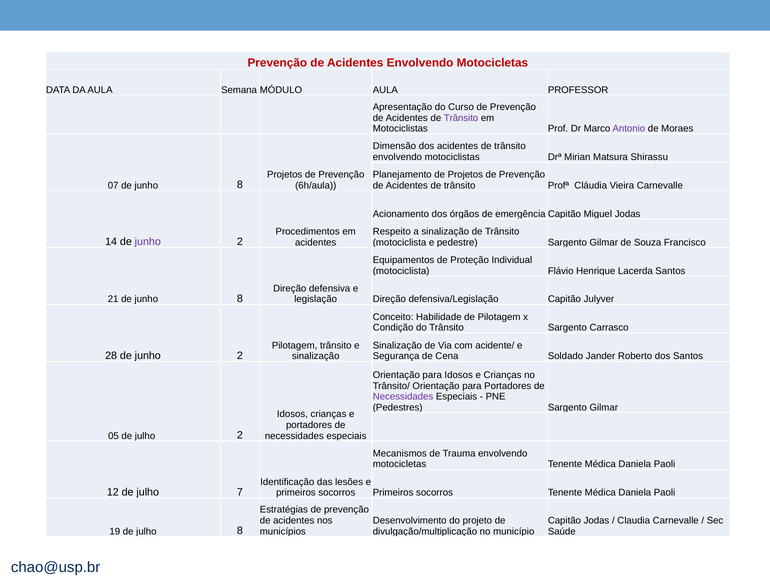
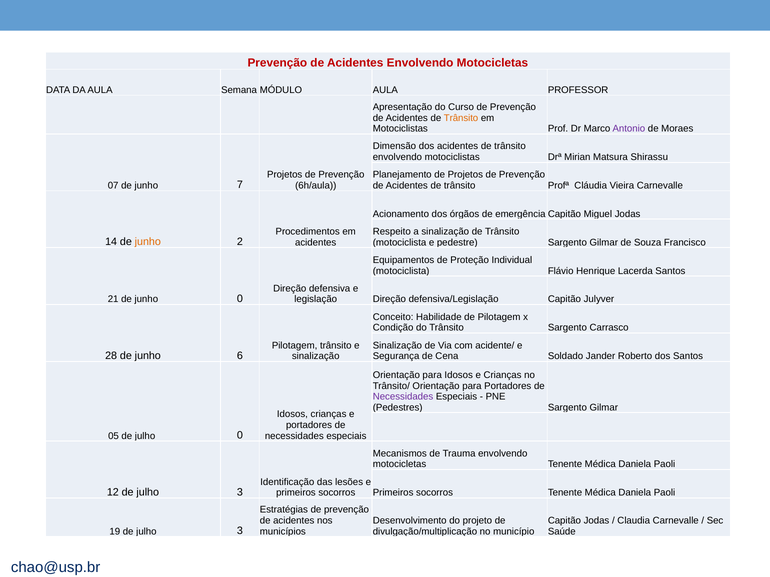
Trânsito at (461, 118) colour: purple -> orange
07 de junho 8: 8 -> 7
junho at (148, 242) colour: purple -> orange
21 de junho 8: 8 -> 0
28 de junho 2: 2 -> 6
julho 2: 2 -> 0
12 de julho 7: 7 -> 3
19 de julho 8: 8 -> 3
